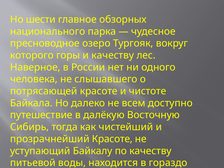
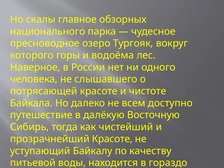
шести: шести -> скалы
и качеству: качеству -> водоёма
